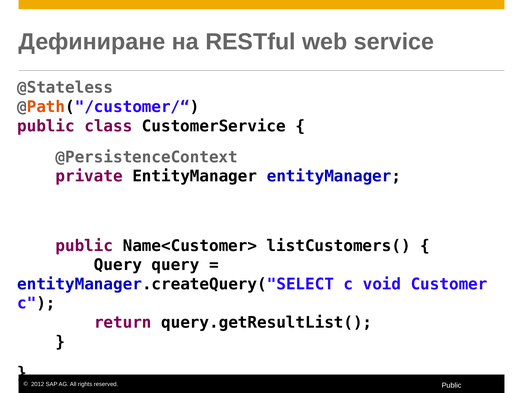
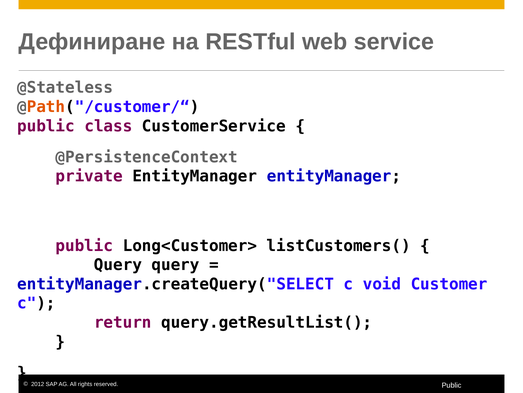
Name<Customer>: Name<Customer> -> Long<Customer>
